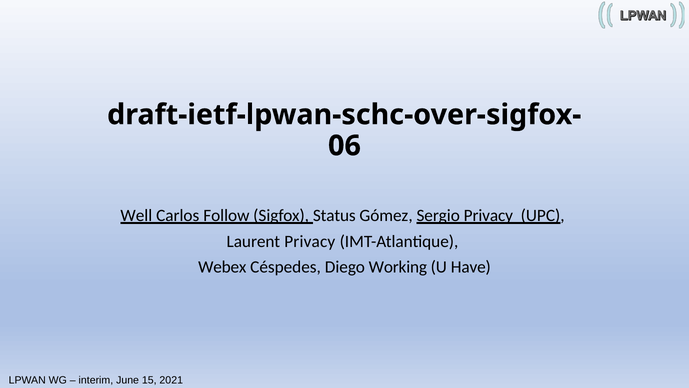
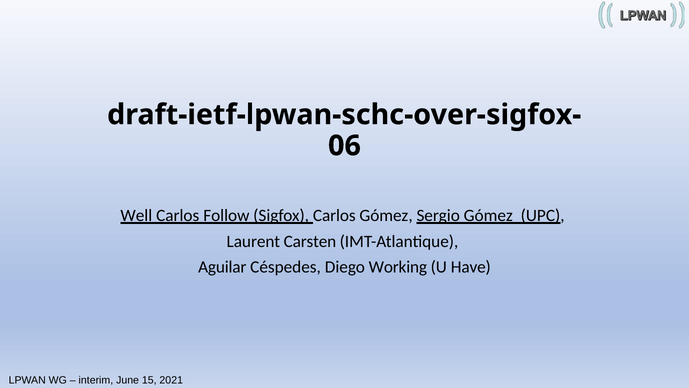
Sigfox Status: Status -> Carlos
Sergio Privacy: Privacy -> Gómez
Laurent Privacy: Privacy -> Carsten
Webex: Webex -> Aguilar
